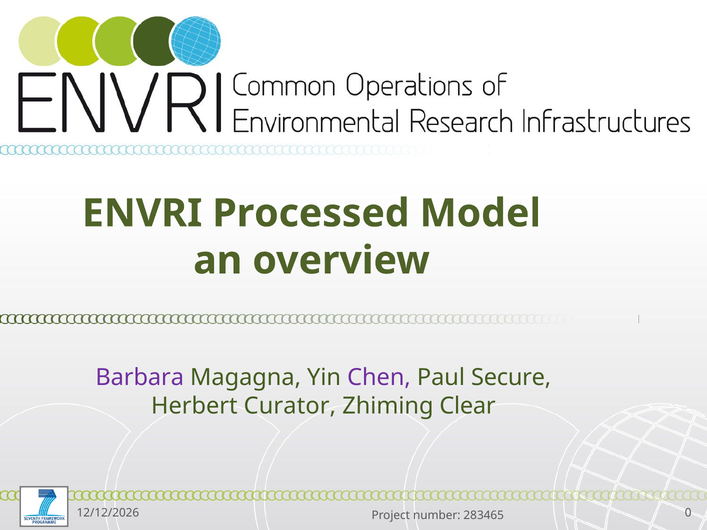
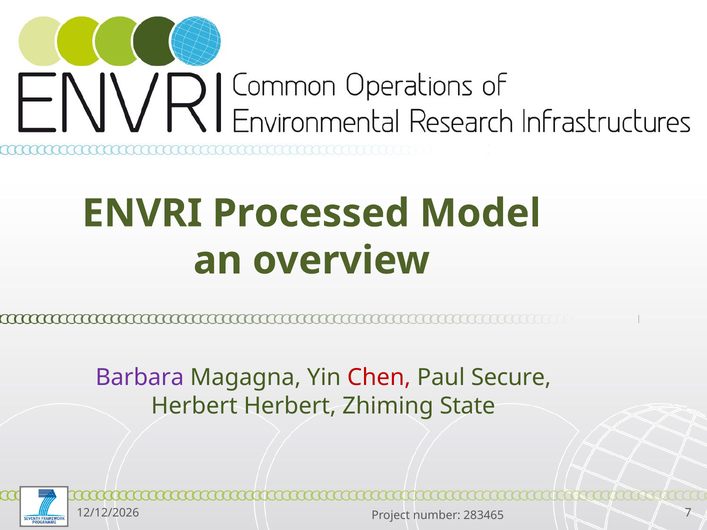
Chen colour: purple -> red
Herbert Curator: Curator -> Herbert
Clear: Clear -> State
0: 0 -> 7
